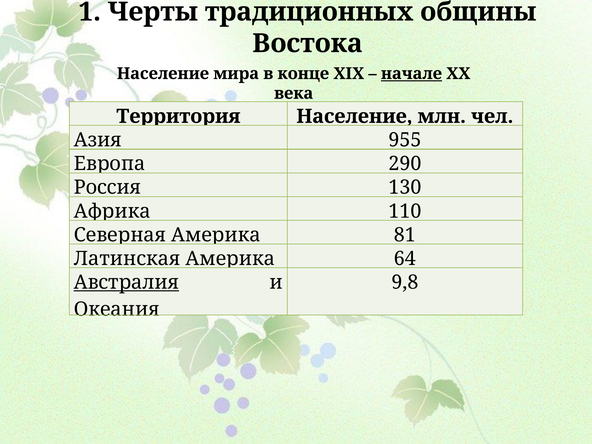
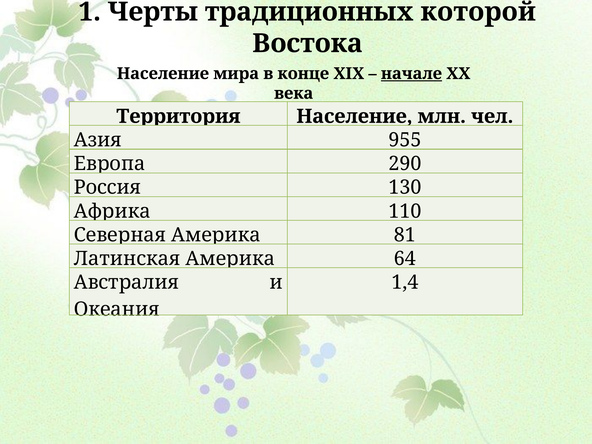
общины: общины -> которой
Австралия underline: present -> none
9,8: 9,8 -> 1,4
